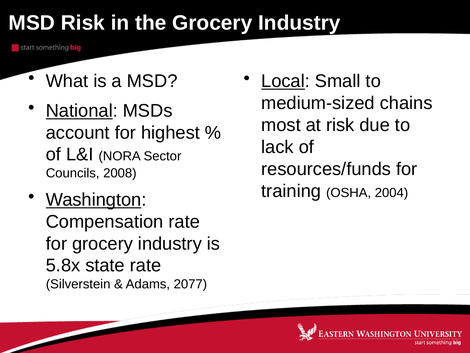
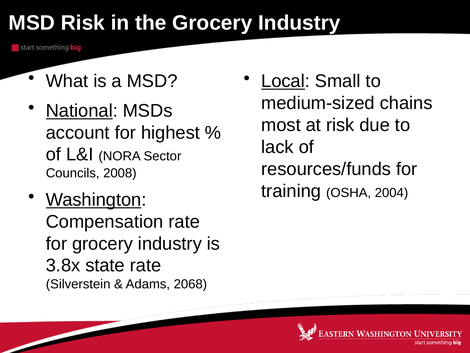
5.8x: 5.8x -> 3.8x
2077: 2077 -> 2068
